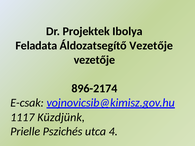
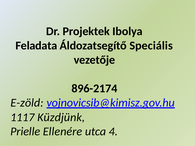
Áldozatsegítő Vezetője: Vezetője -> Speciális
E-csak: E-csak -> E-zöld
Pszichés: Pszichés -> Ellenére
